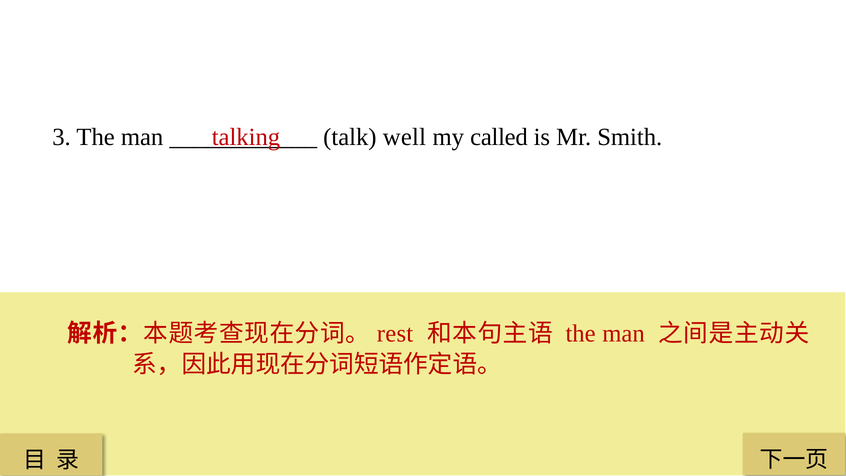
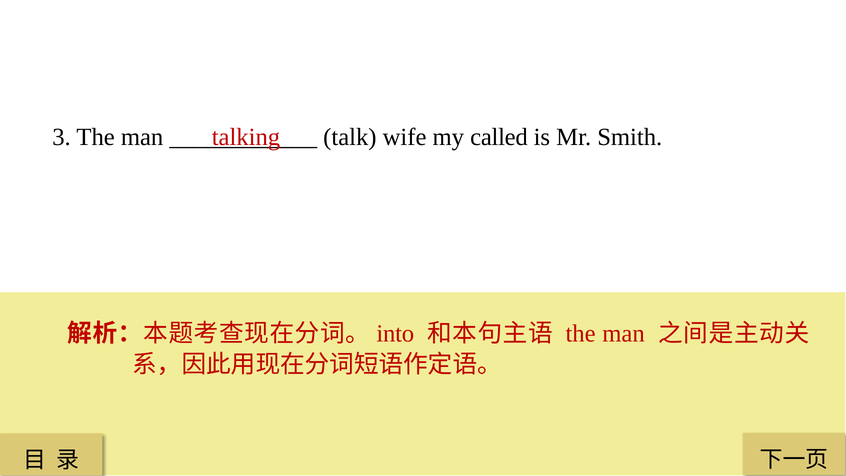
well: well -> wife
rest: rest -> into
